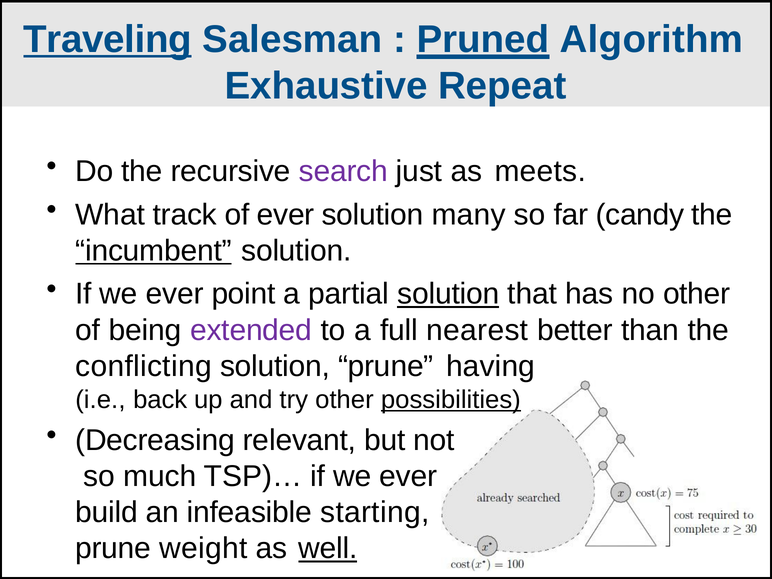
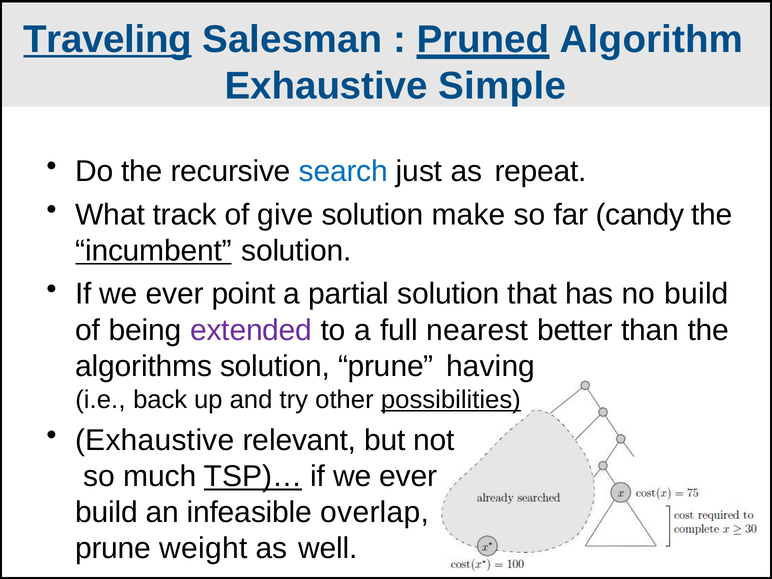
Repeat: Repeat -> Simple
search colour: purple -> blue
meets: meets -> repeat
of ever: ever -> give
many: many -> make
solution at (448, 294) underline: present -> none
no other: other -> build
conflicting: conflicting -> algorithms
Decreasing at (155, 440): Decreasing -> Exhaustive
TSP)… underline: none -> present
starting: starting -> overlap
well underline: present -> none
